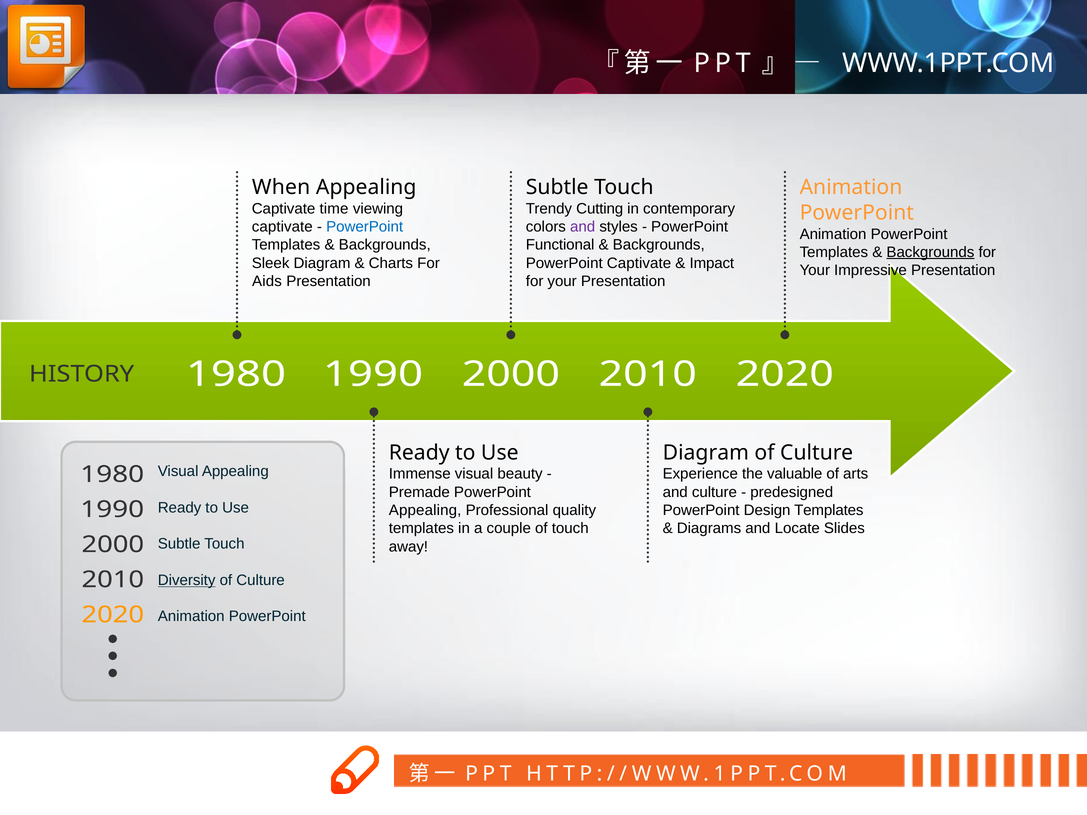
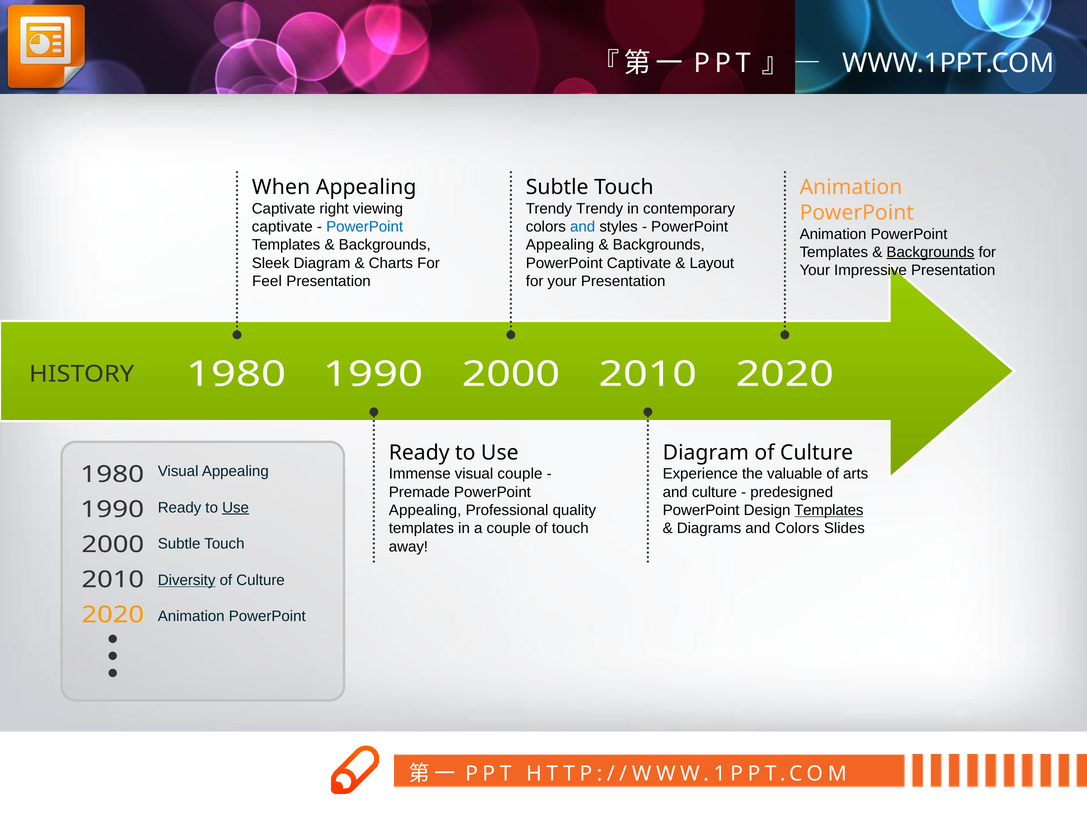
time: time -> right
Trendy Cutting: Cutting -> Trendy
and at (583, 227) colour: purple -> blue
Functional at (560, 245): Functional -> Appealing
Impact: Impact -> Layout
Aids: Aids -> Feel
visual beauty: beauty -> couple
Use at (236, 508) underline: none -> present
Templates at (829, 510) underline: none -> present
and Locate: Locate -> Colors
